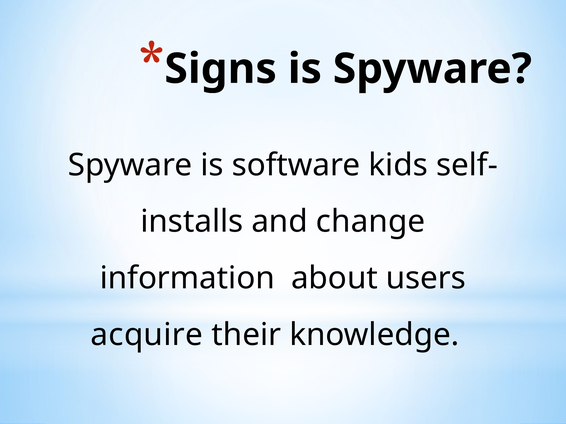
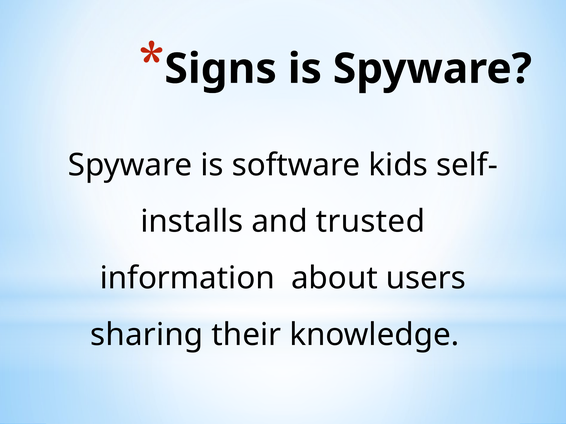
change: change -> trusted
acquire: acquire -> sharing
